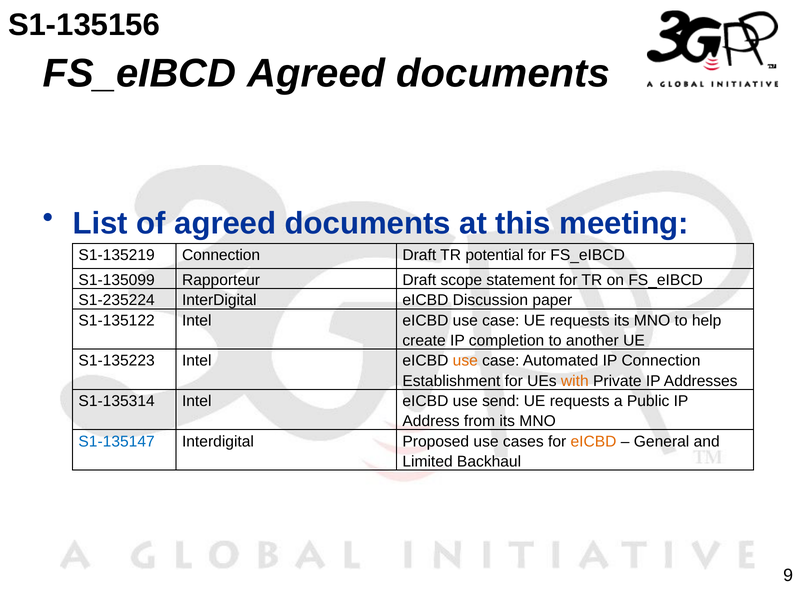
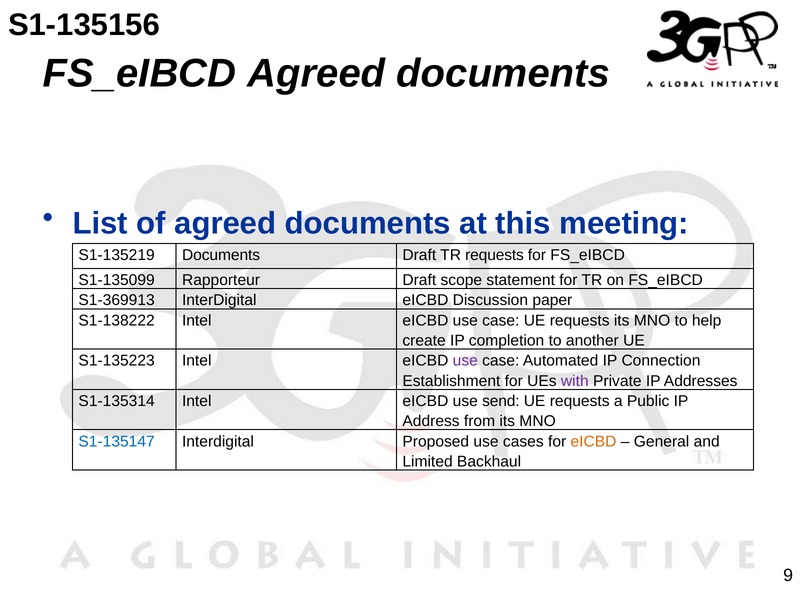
S1-135219 Connection: Connection -> Documents
TR potential: potential -> requests
S1-235224: S1-235224 -> S1-369913
S1-135122: S1-135122 -> S1-138222
use at (465, 361) colour: orange -> purple
with colour: orange -> purple
